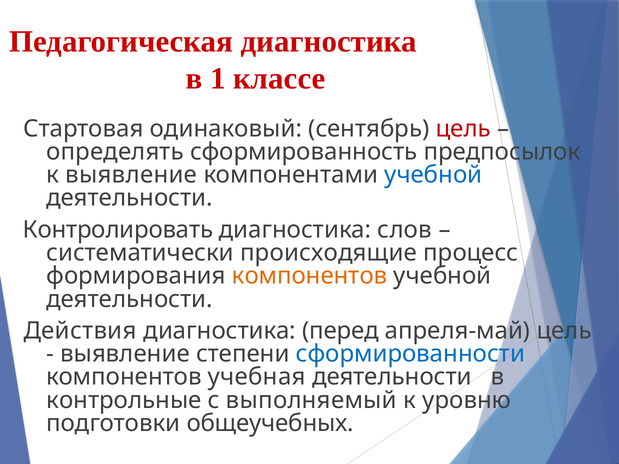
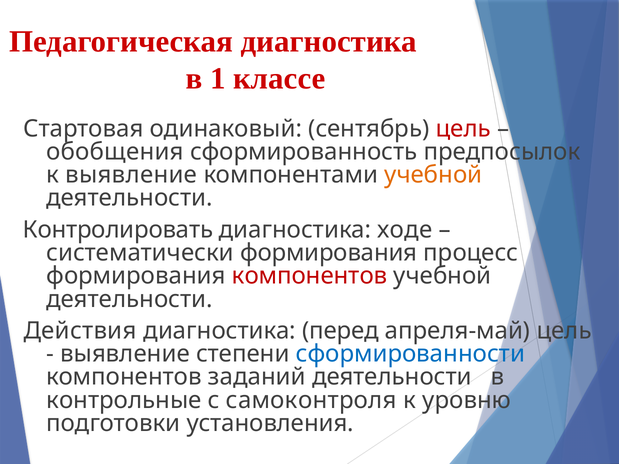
определять: определять -> обобщения
учебной at (433, 175) colour: blue -> orange
слов: слов -> ходе
систематически происходящие: происходящие -> формирования
компонентов at (310, 276) colour: orange -> red
учебная: учебная -> заданий
выполняемый: выполняемый -> самоконтроля
общеучебных: общеучебных -> установления
